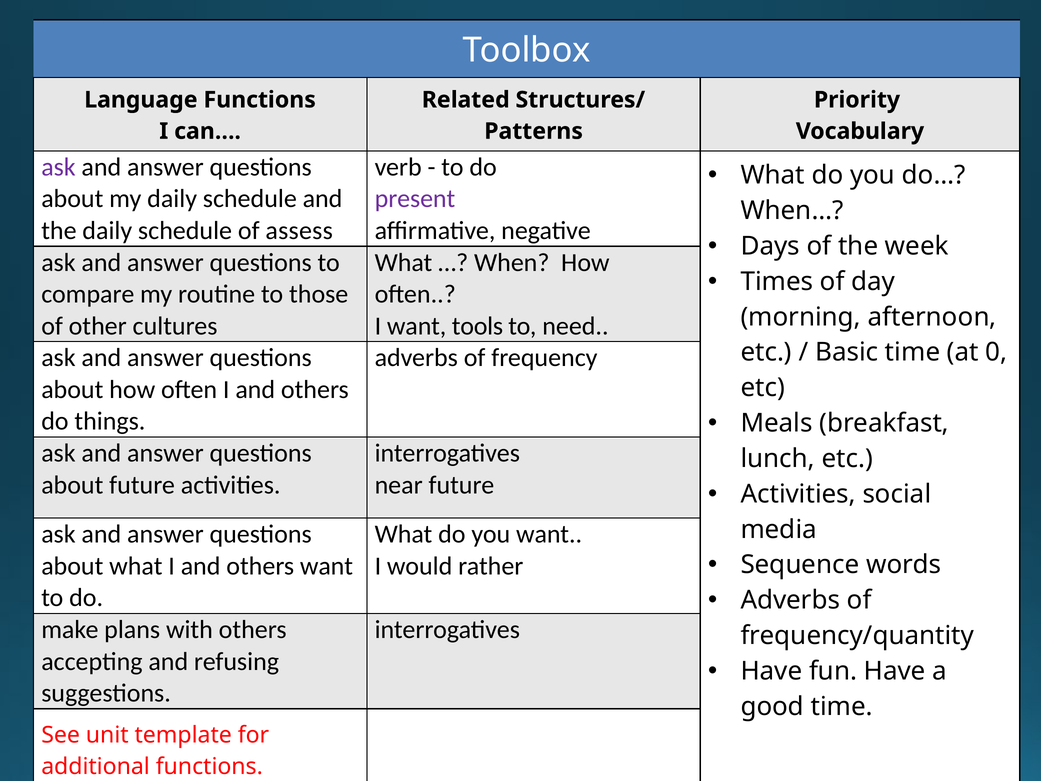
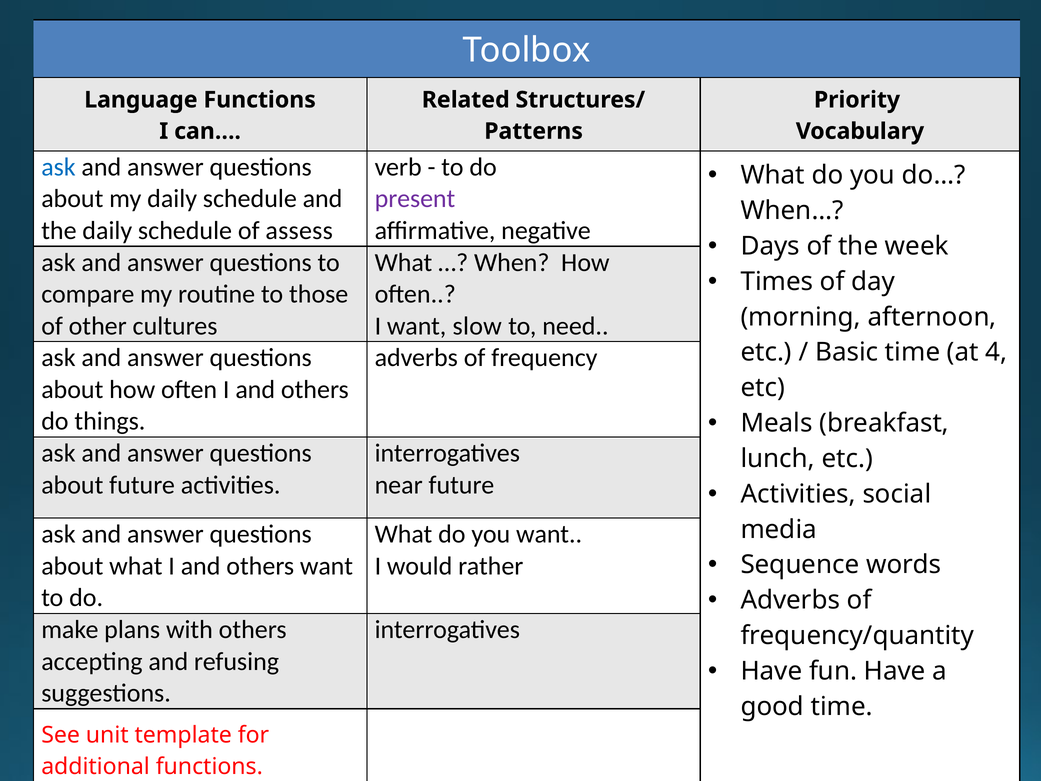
ask at (58, 167) colour: purple -> blue
tools: tools -> slow
0: 0 -> 4
